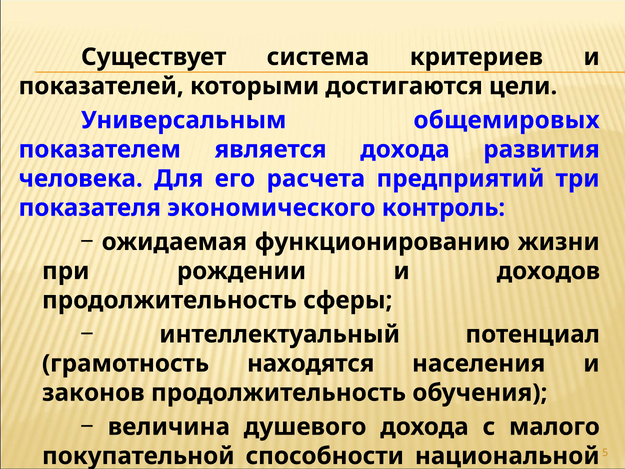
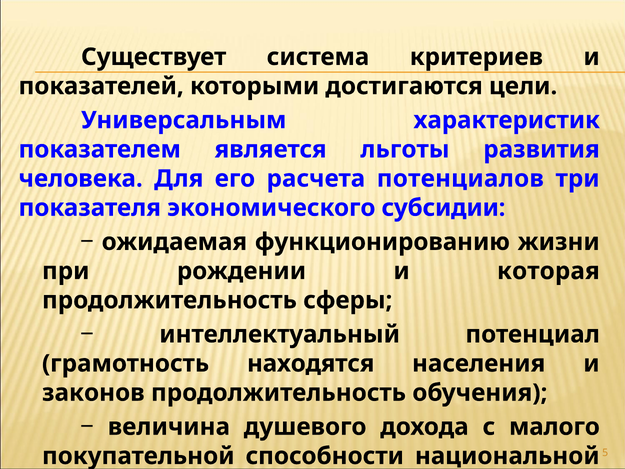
общемировых: общемировых -> характеристик
является дохода: дохода -> льготы
предприятий: предприятий -> потенциалов
контроль: контроль -> субсидии
доходов: доходов -> которая
